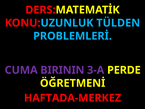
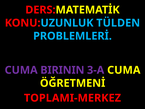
3-A PERDE: PERDE -> CUMA
HAFTADA-MERKEZ: HAFTADA-MERKEZ -> TOPLAMI-MERKEZ
